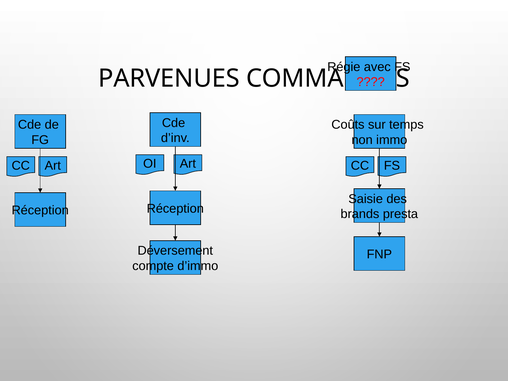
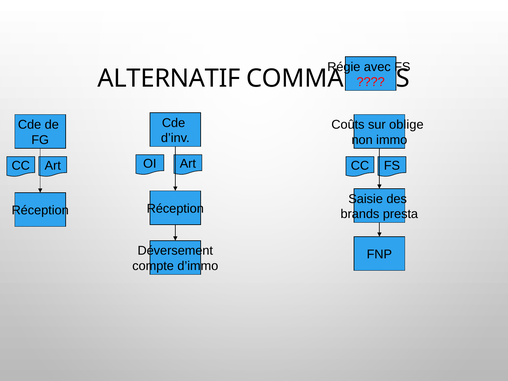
PARVENUES: PARVENUES -> ALTERNATIF
temps: temps -> oblige
